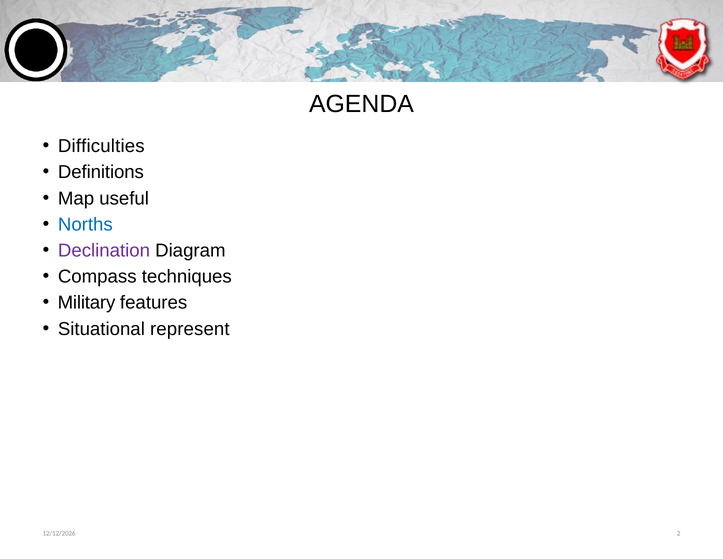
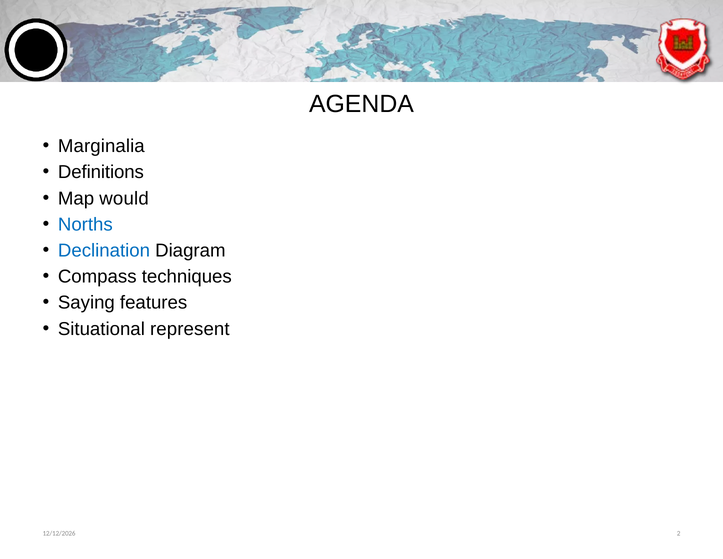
Difficulties: Difficulties -> Marginalia
useful: useful -> would
Declination colour: purple -> blue
Military: Military -> Saying
